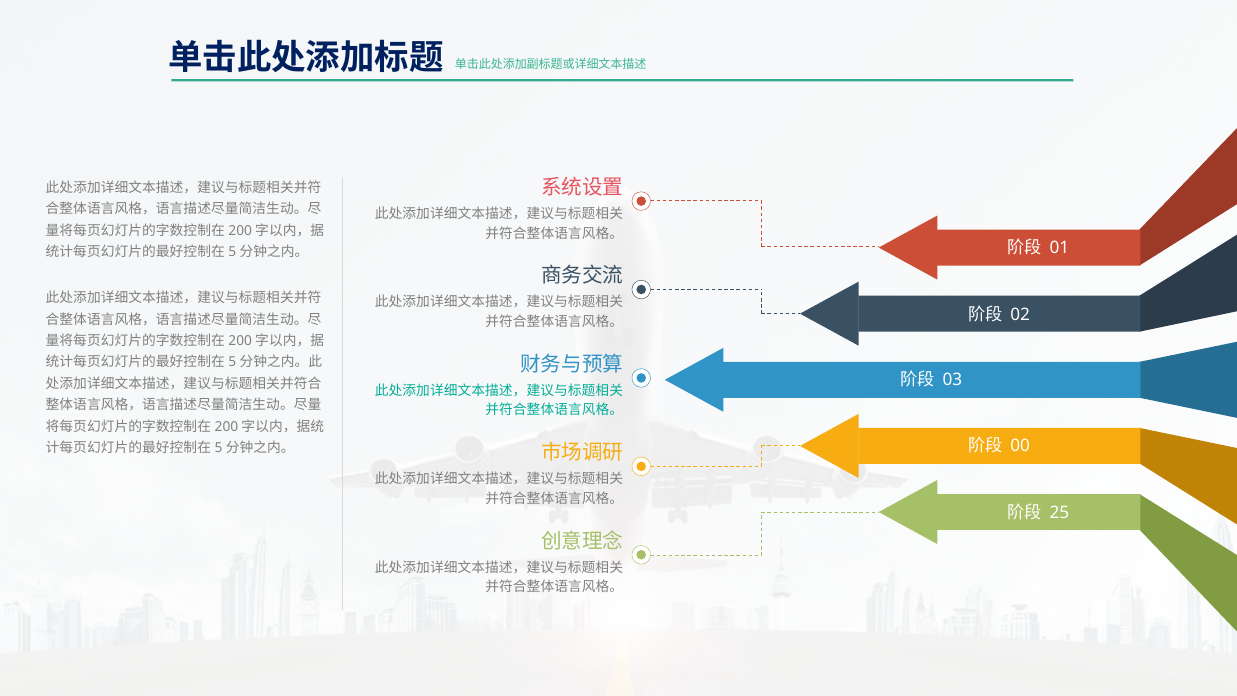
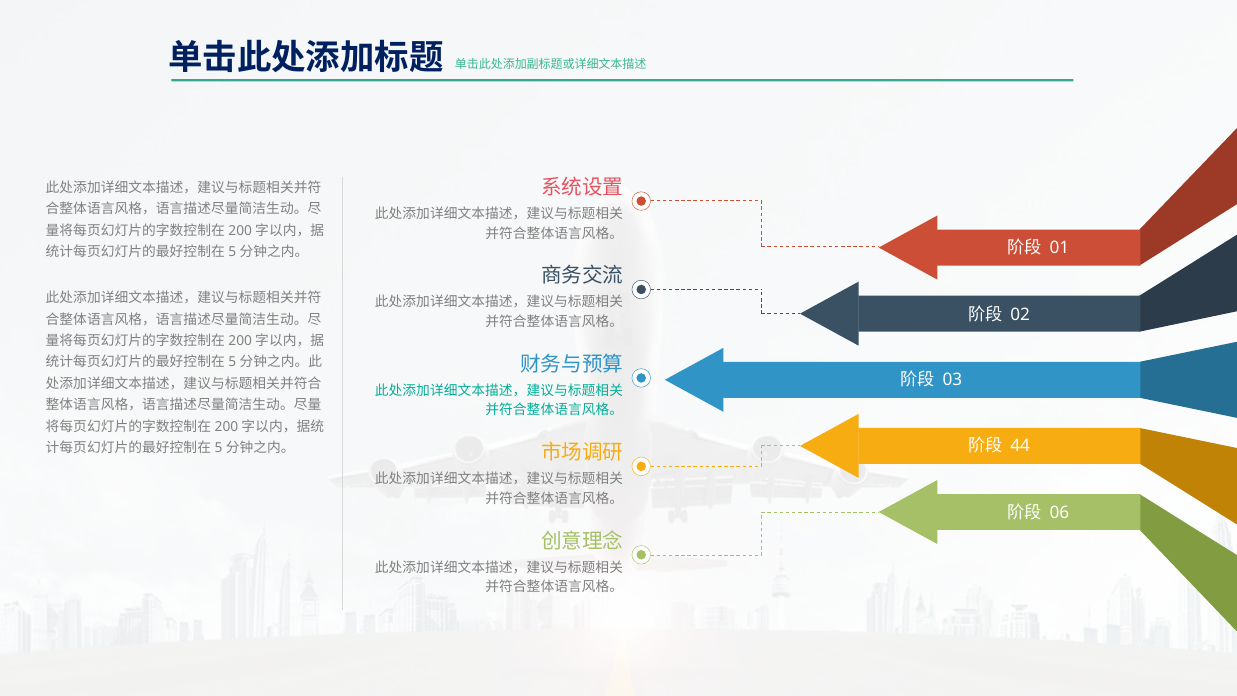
00: 00 -> 44
25: 25 -> 06
